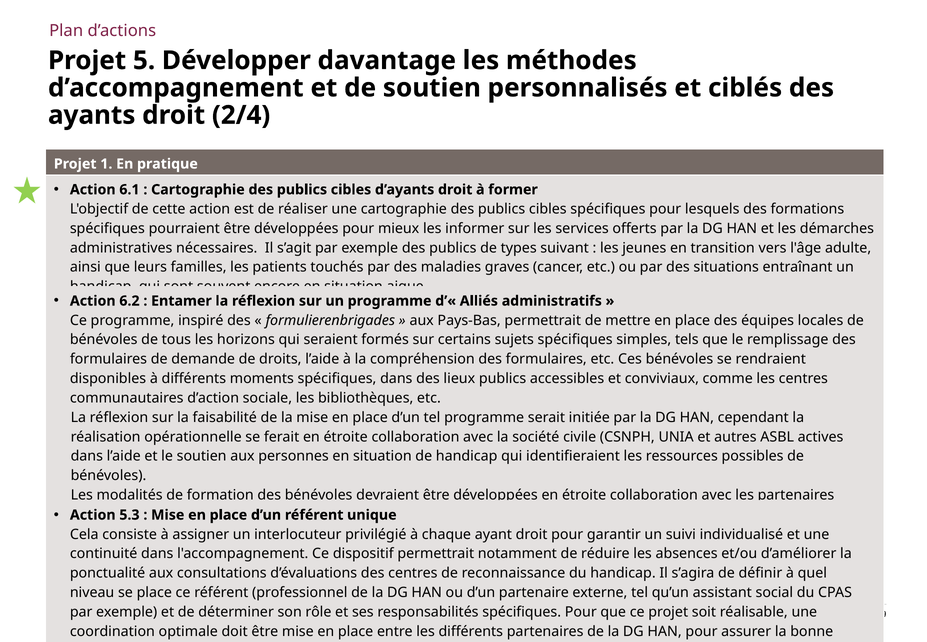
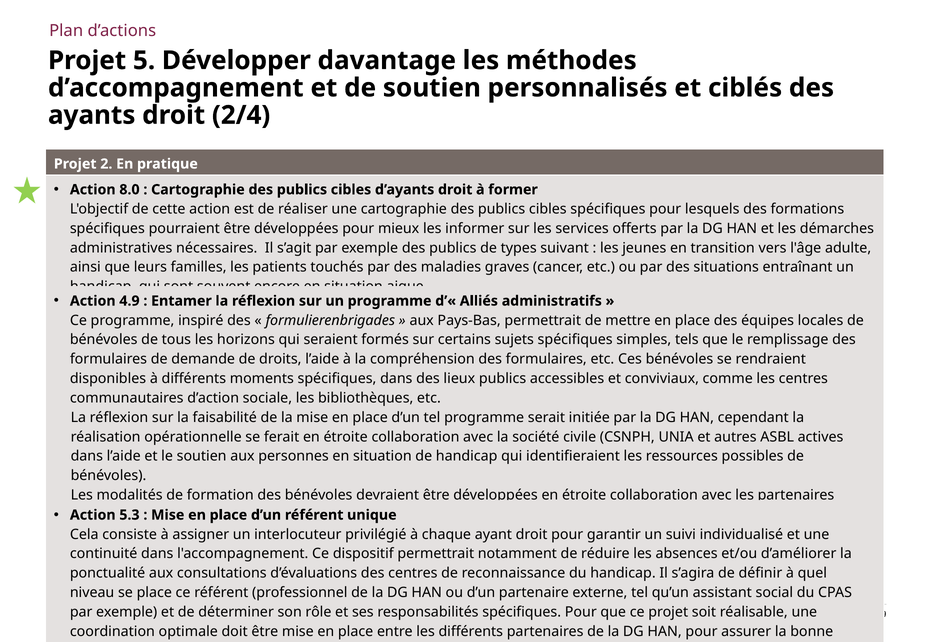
1: 1 -> 2
6.1: 6.1 -> 8.0
6.2: 6.2 -> 4.9
